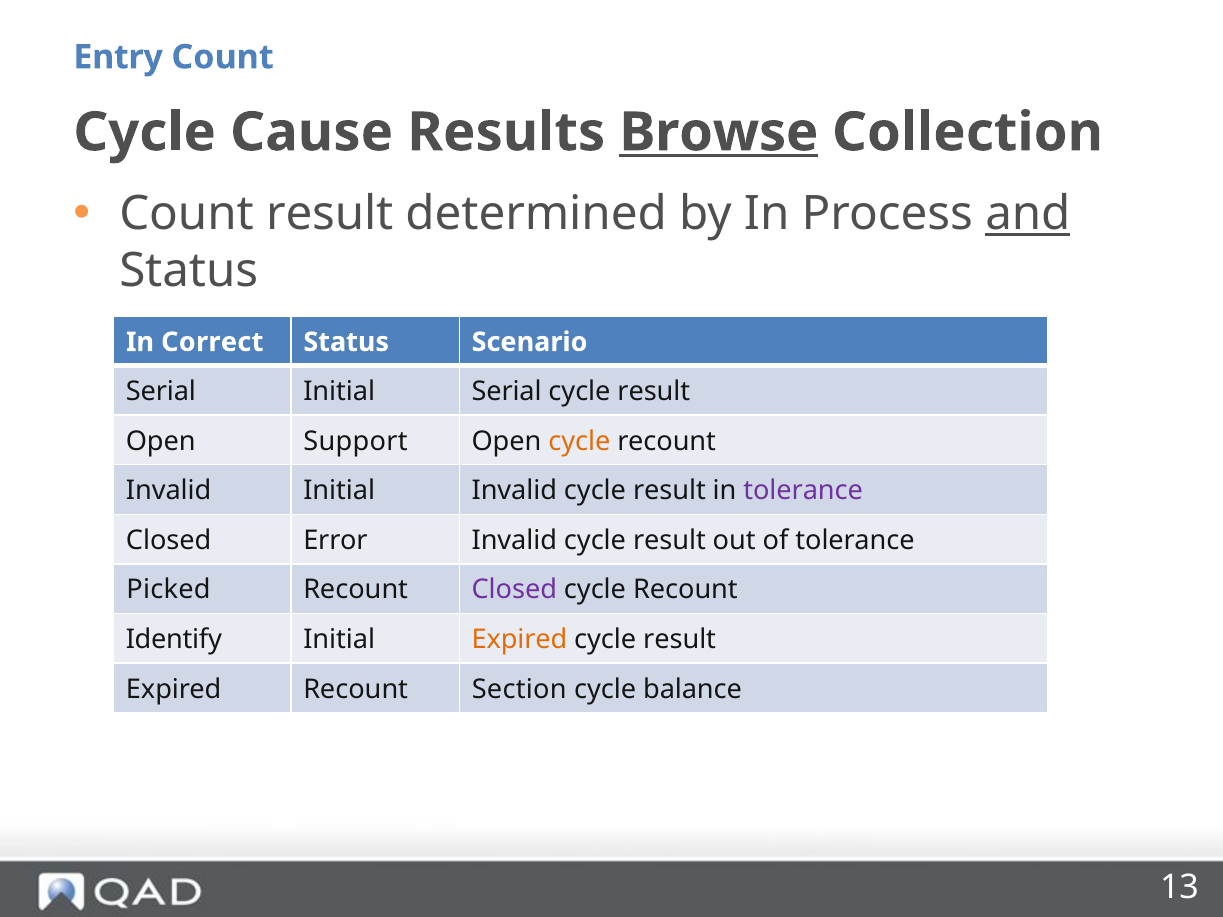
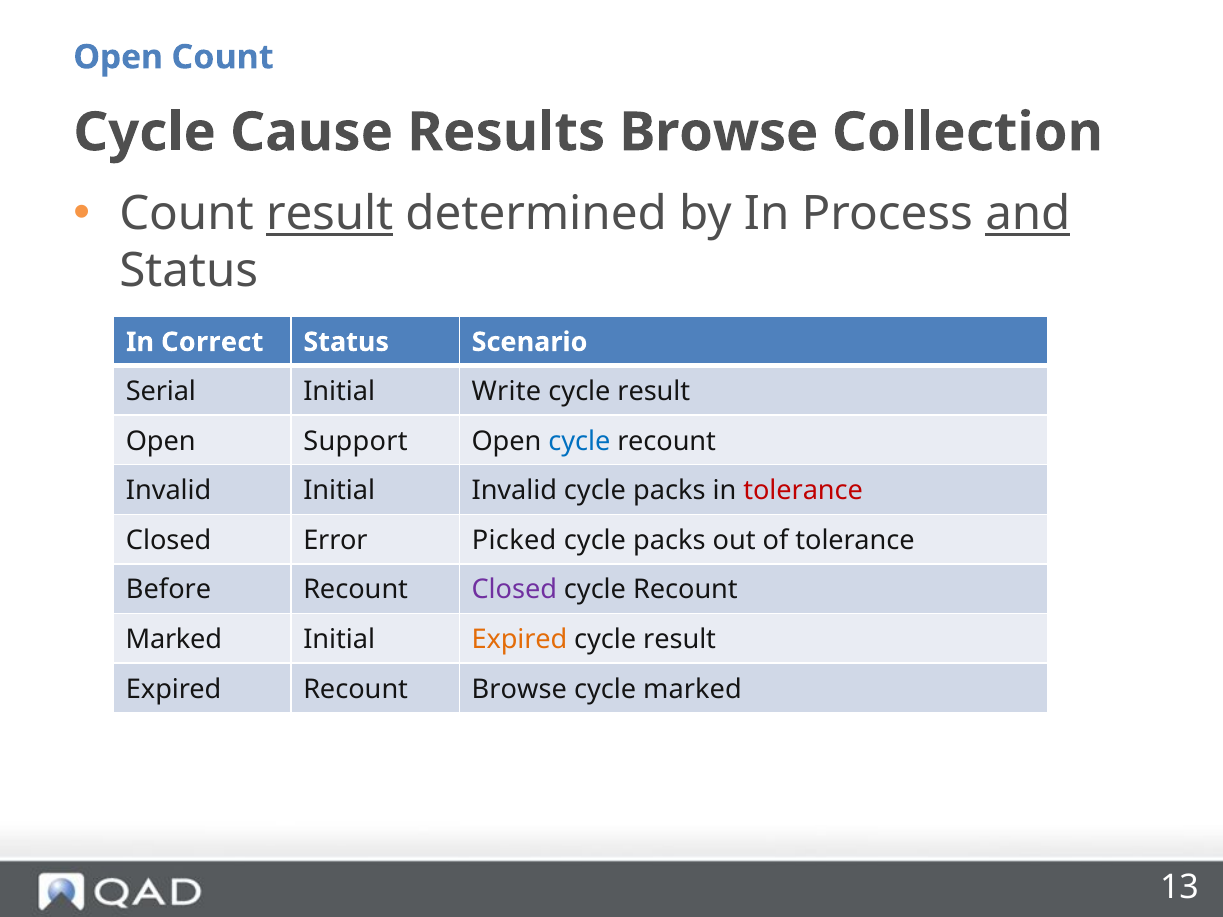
Entry at (118, 57): Entry -> Open
Browse at (719, 132) underline: present -> none
result at (330, 214) underline: none -> present
Initial Serial: Serial -> Write
cycle at (579, 441) colour: orange -> blue
result at (669, 491): result -> packs
tolerance at (803, 491) colour: purple -> red
Error Invalid: Invalid -> Picked
result at (669, 541): result -> packs
Picked: Picked -> Before
Identify at (174, 640): Identify -> Marked
Recount Section: Section -> Browse
cycle balance: balance -> marked
